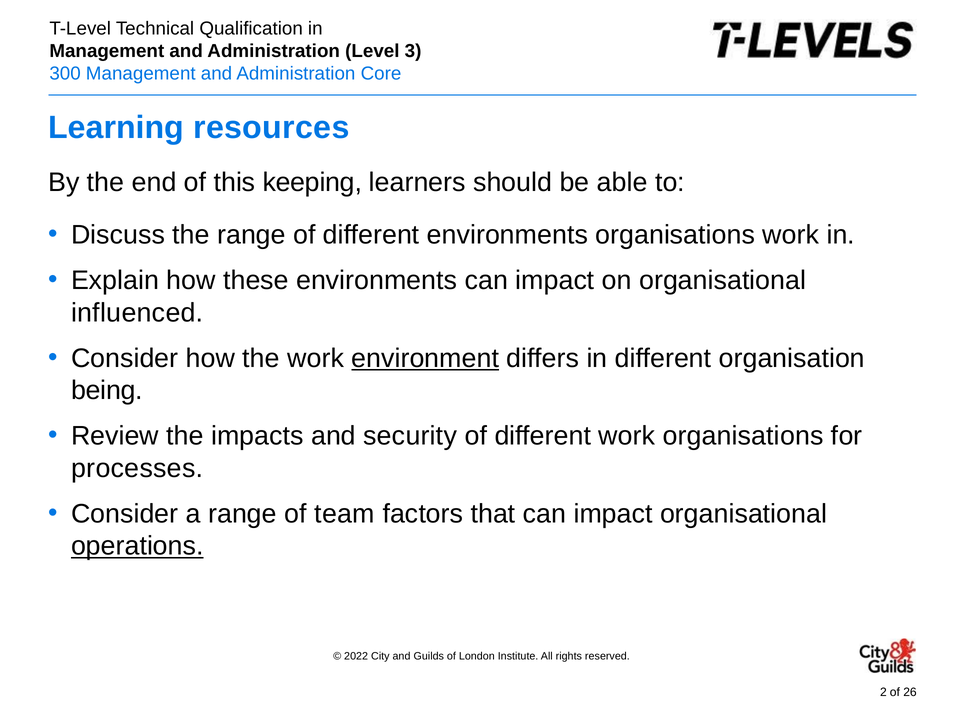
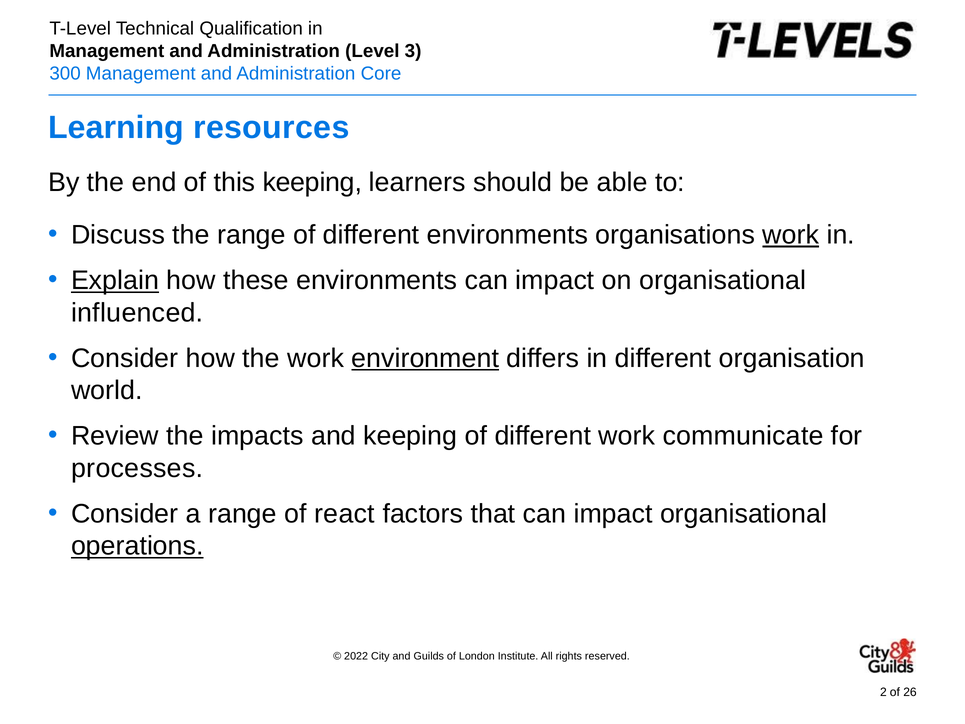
work at (791, 235) underline: none -> present
Explain underline: none -> present
being: being -> world
and security: security -> keeping
work organisations: organisations -> communicate
team: team -> react
